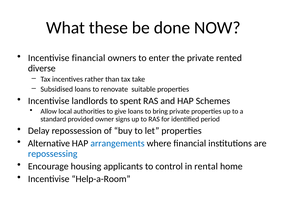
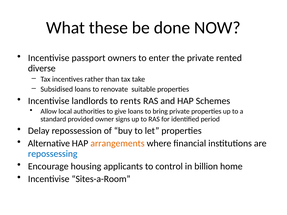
Incentivise financial: financial -> passport
spent: spent -> rents
arrangements colour: blue -> orange
rental: rental -> billion
Help-a-Room: Help-a-Room -> Sites-a-Room
